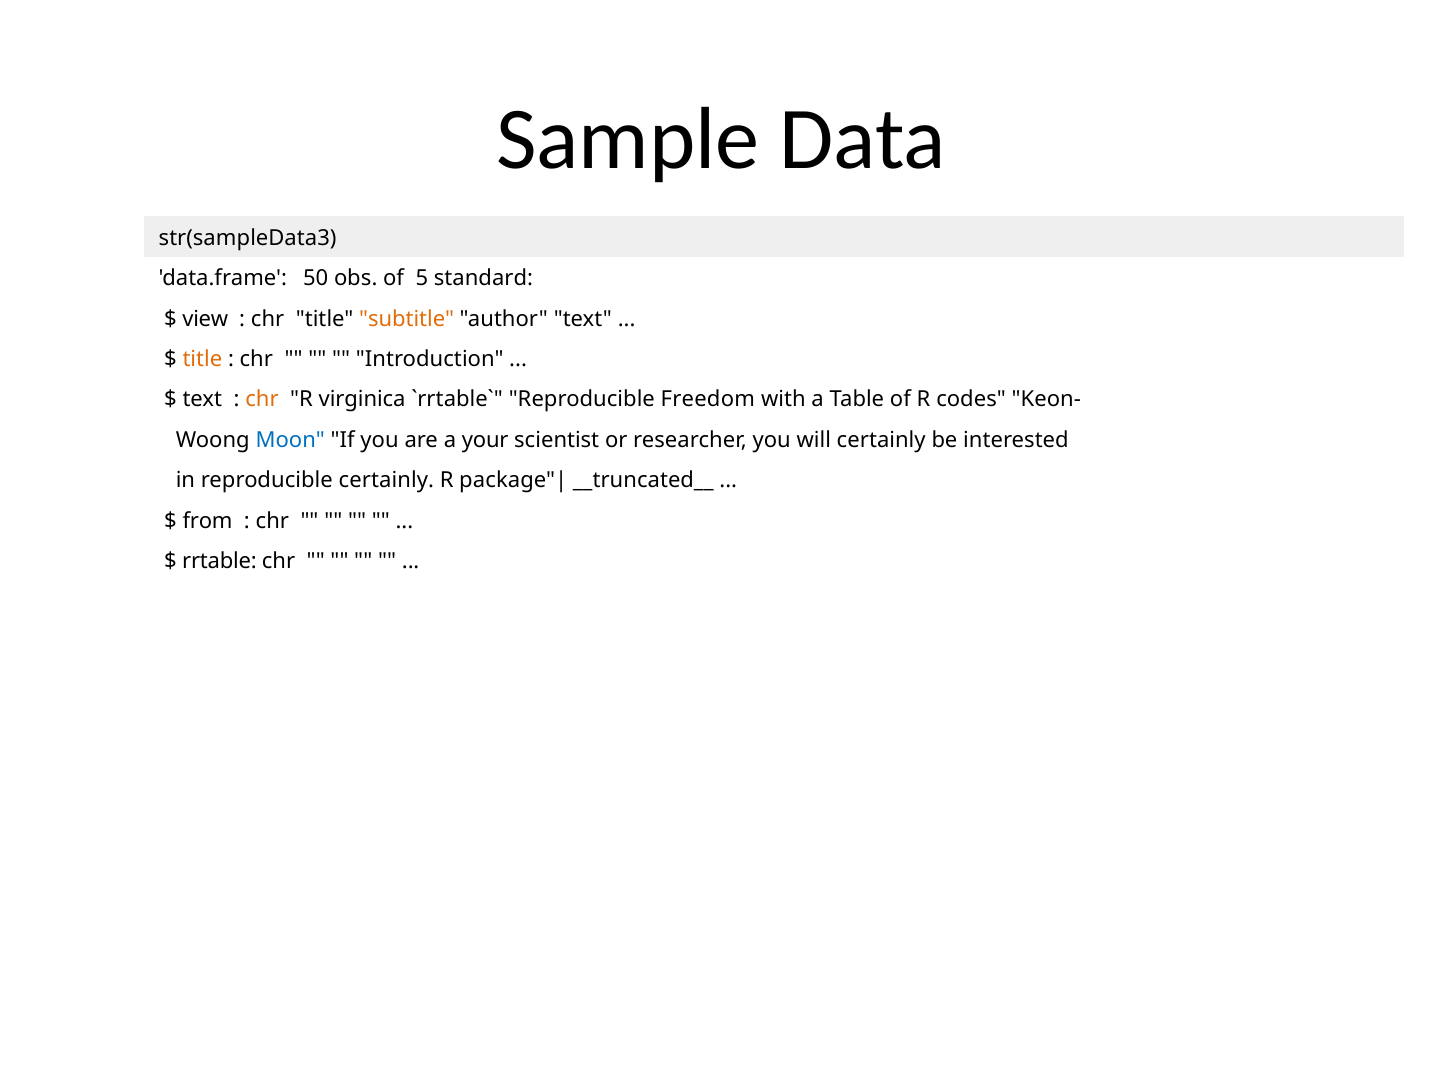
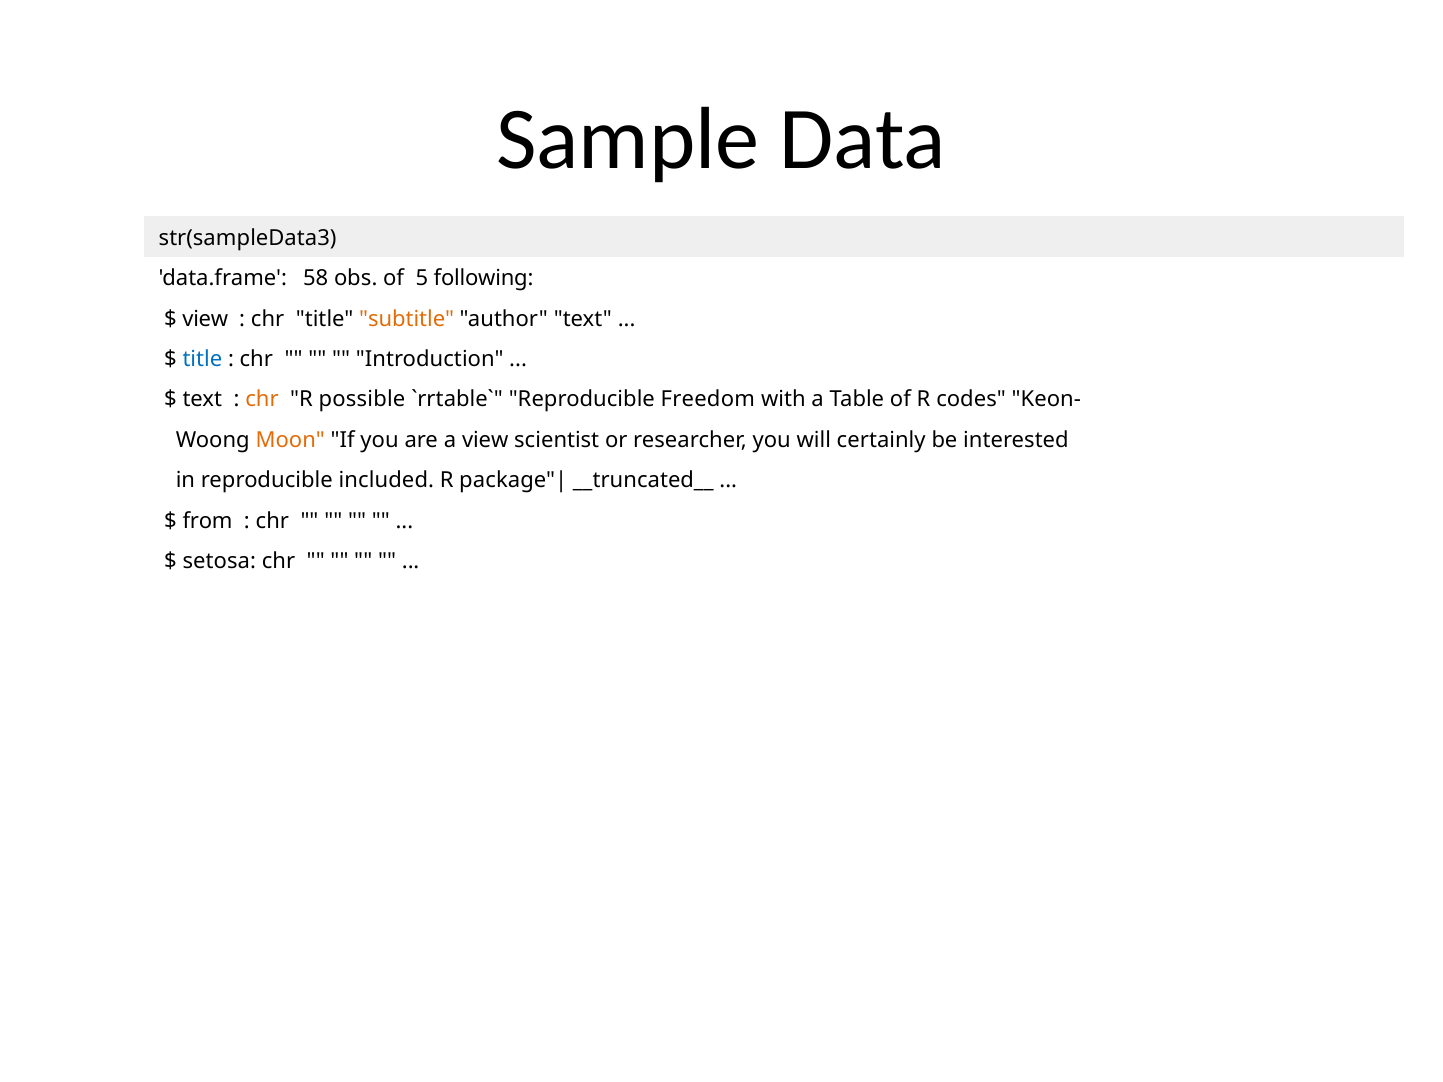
50: 50 -> 58
standard: standard -> following
title at (202, 359) colour: orange -> blue
virginica: virginica -> possible
Moon colour: blue -> orange
a your: your -> view
reproducible certainly: certainly -> included
rrtable: rrtable -> setosa
